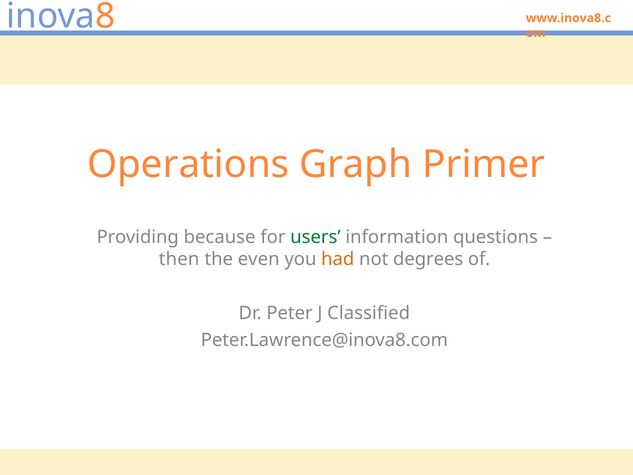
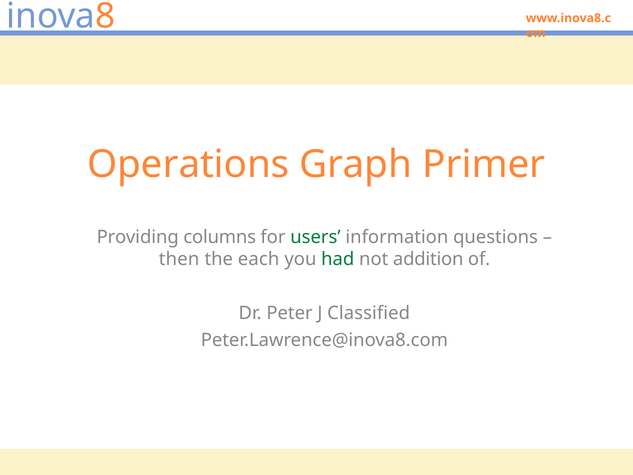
because: because -> columns
even: even -> each
had colour: orange -> green
degrees: degrees -> addition
